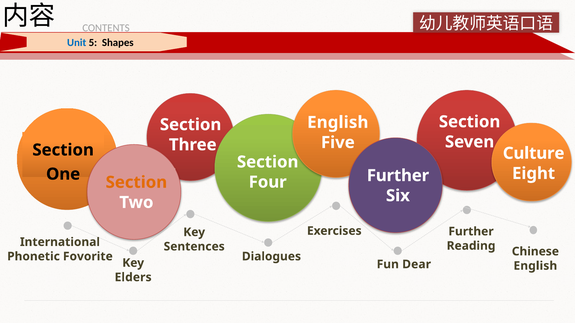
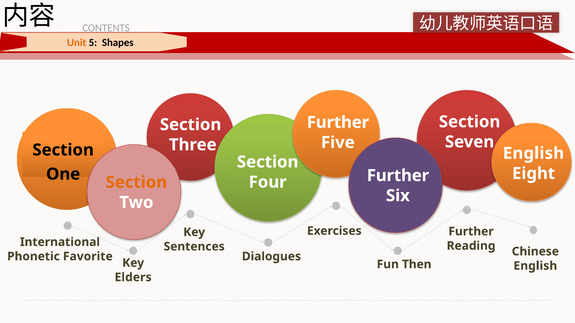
Unit colour: blue -> orange
English at (338, 123): English -> Further
Culture at (534, 153): Culture -> English
Fovorite: Fovorite -> Favorite
Dear: Dear -> Then
